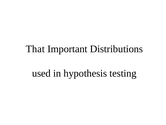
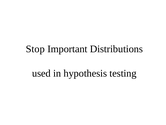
That: That -> Stop
